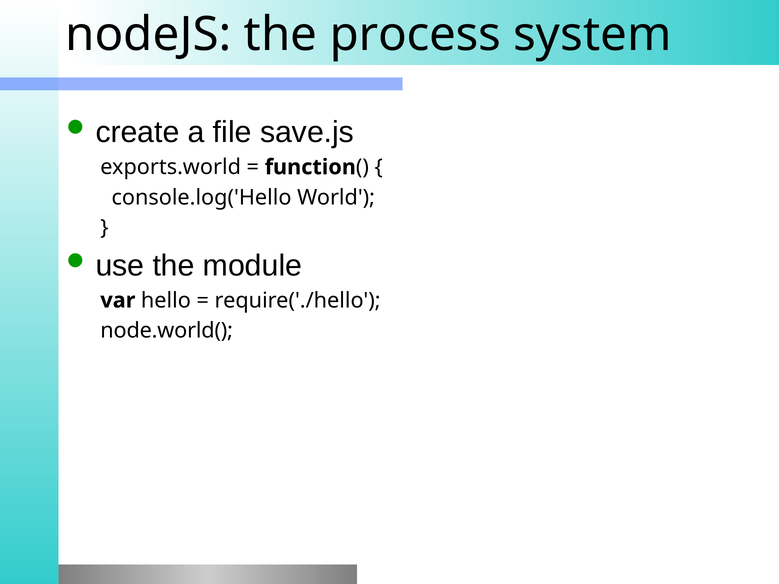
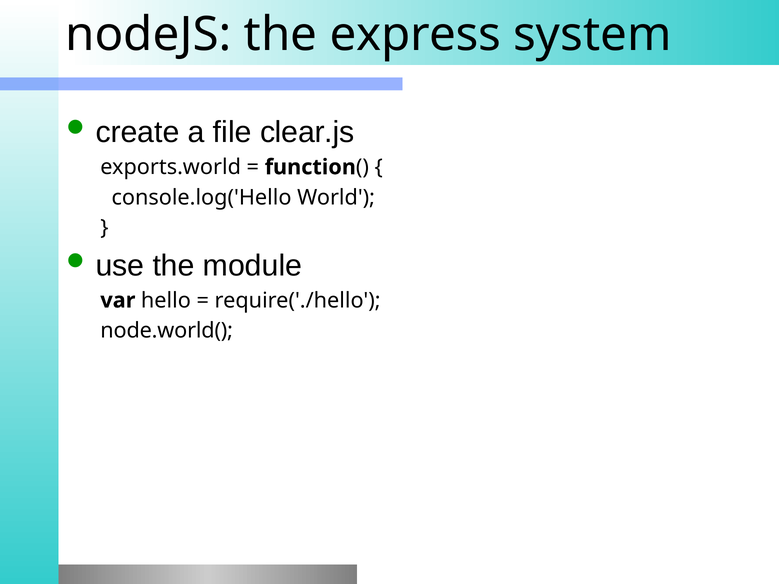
process: process -> express
save.js: save.js -> clear.js
